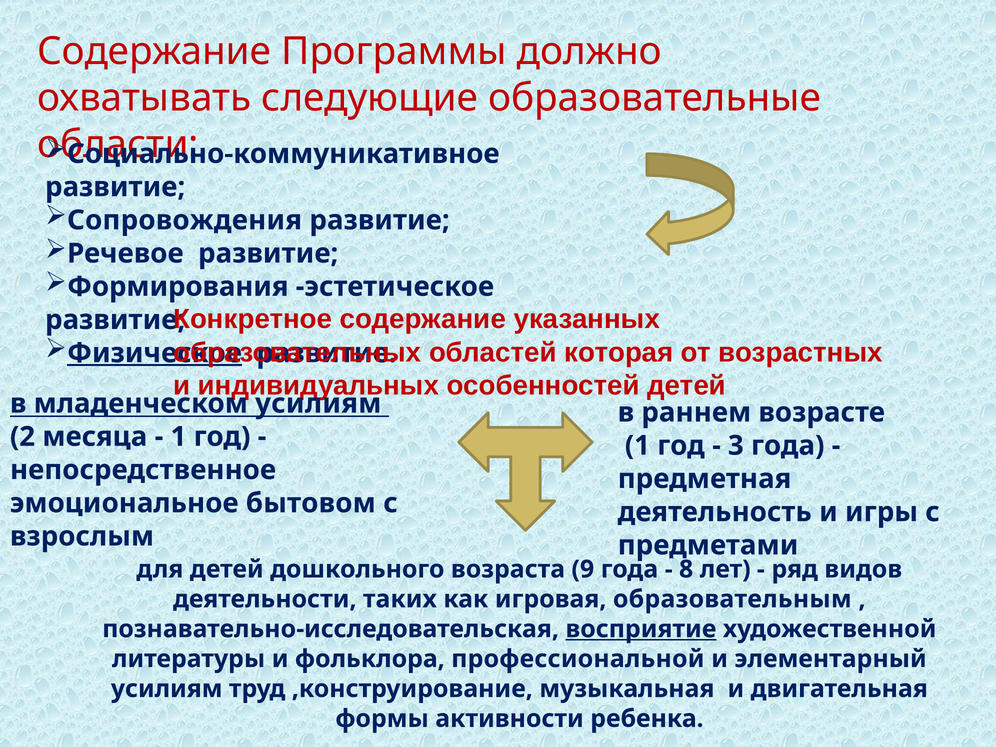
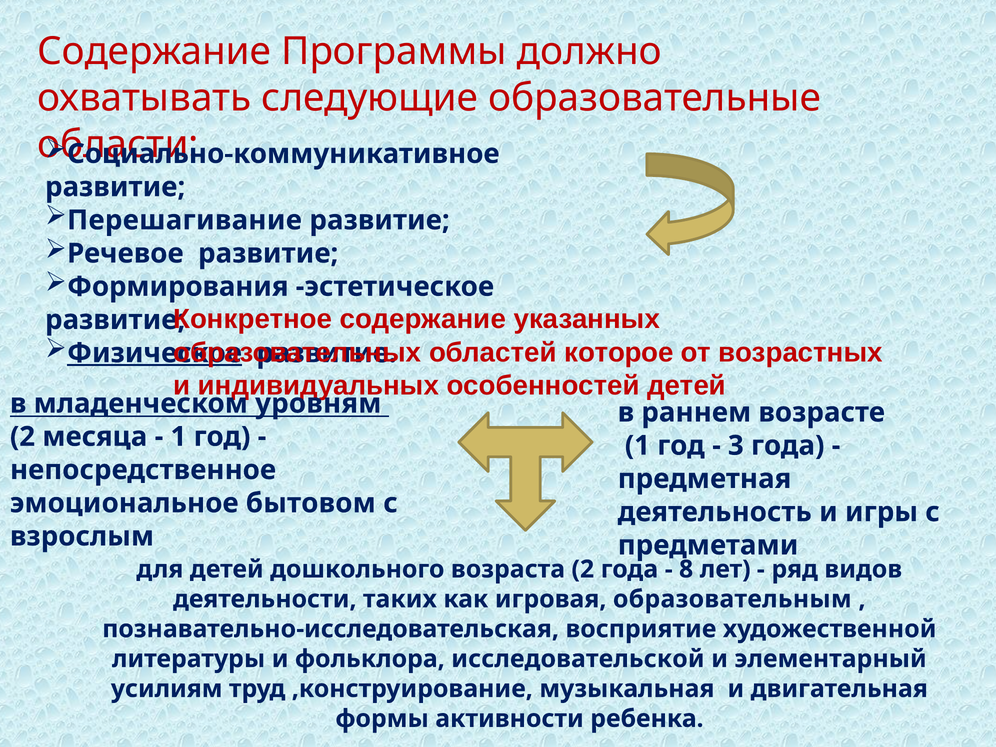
Сопровождения: Сопровождения -> Перешагивание
которая: которая -> которое
младенческом усилиям: усилиям -> уровням
возраста 9: 9 -> 2
восприятие underline: present -> none
профессиональной: профессиональной -> исследовательской
